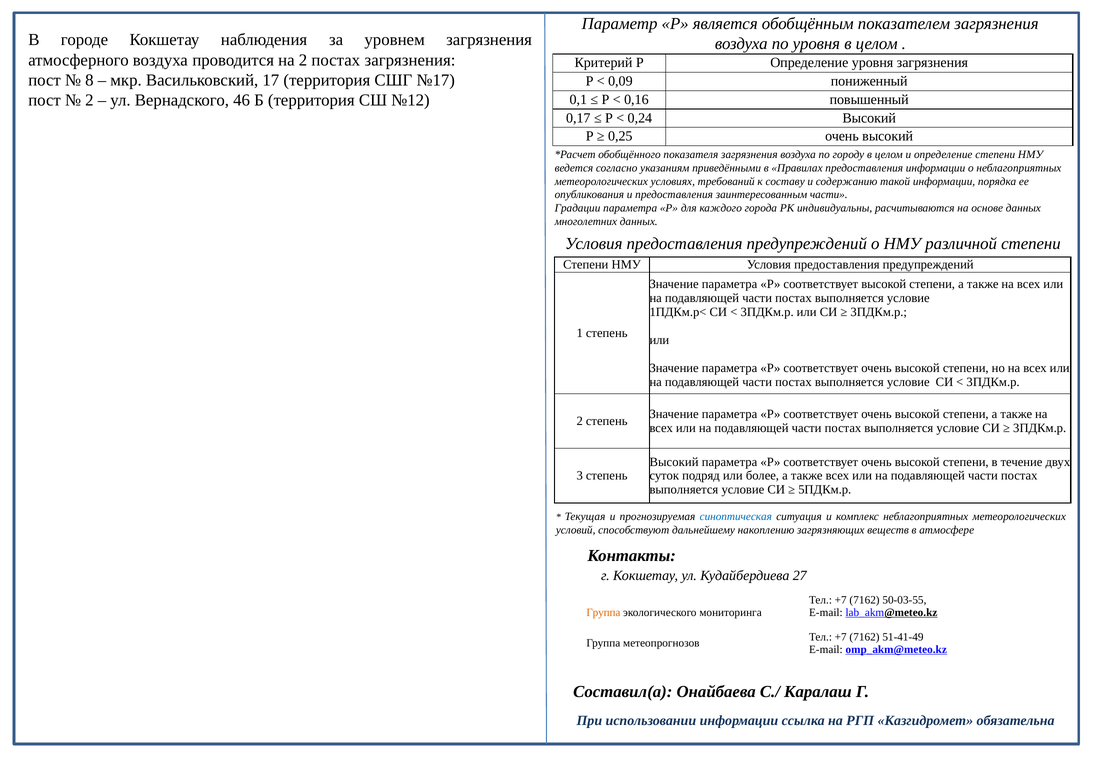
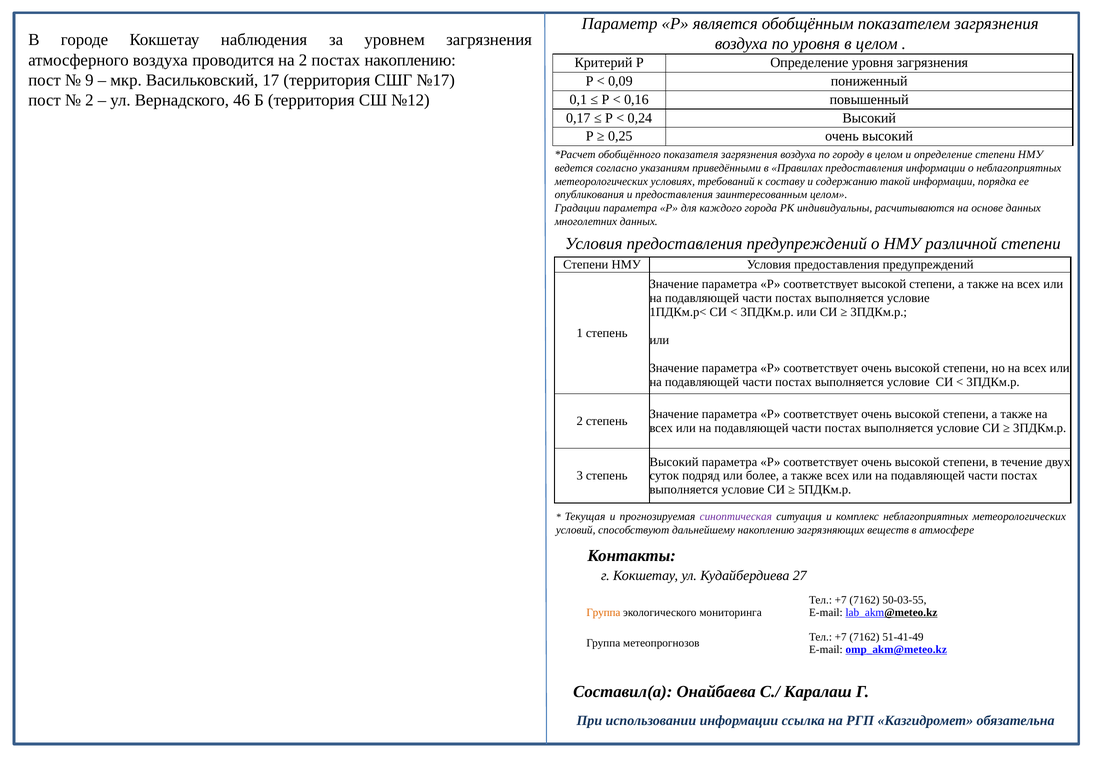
постах загрязнения: загрязнения -> накоплению
8: 8 -> 9
заинтересованным части: части -> целом
синоптическая colour: blue -> purple
